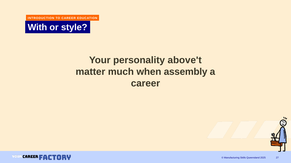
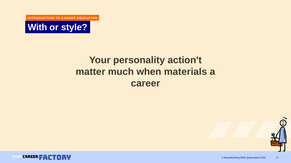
above't: above't -> action't
assembly: assembly -> materials
